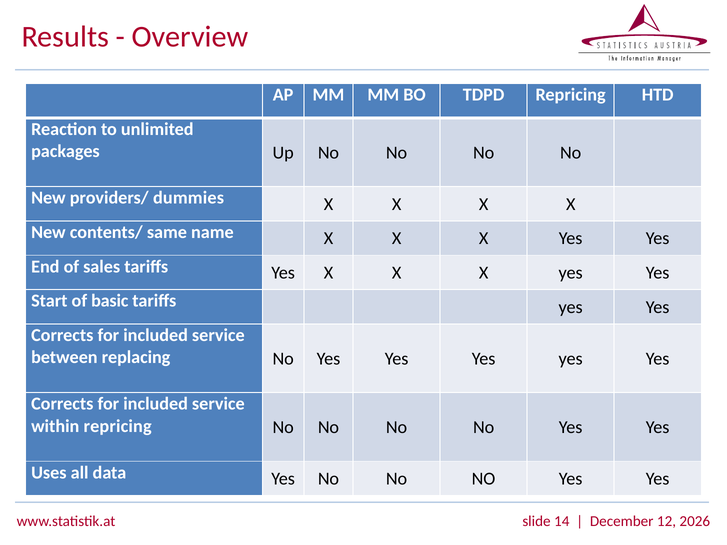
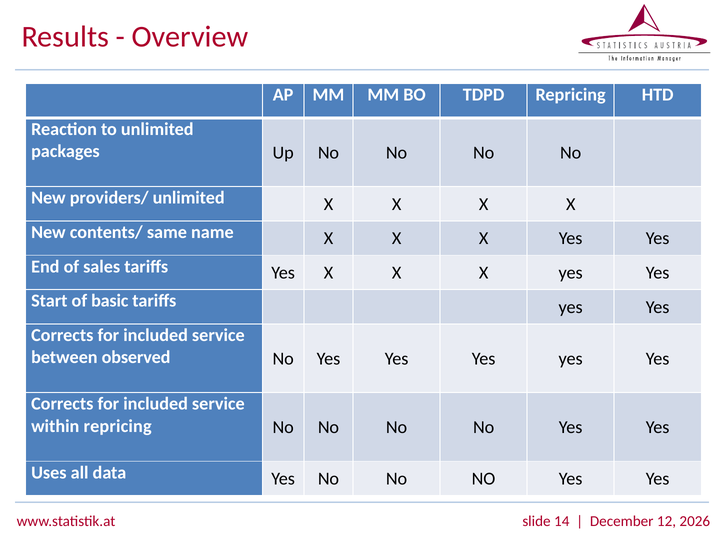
providers/ dummies: dummies -> unlimited
replacing: replacing -> observed
